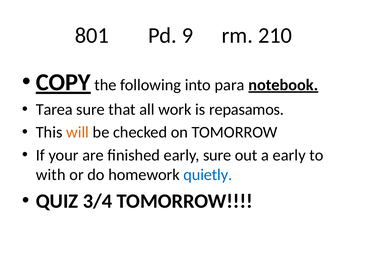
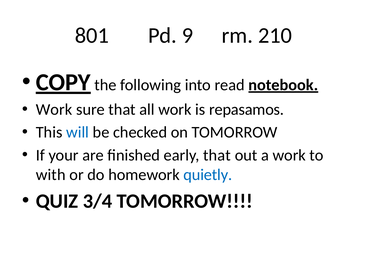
para: para -> read
Tarea at (54, 110): Tarea -> Work
will colour: orange -> blue
early sure: sure -> that
a early: early -> work
